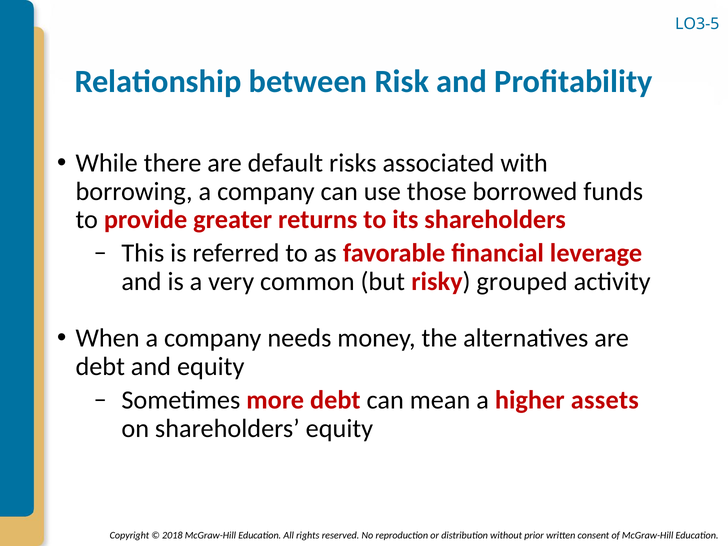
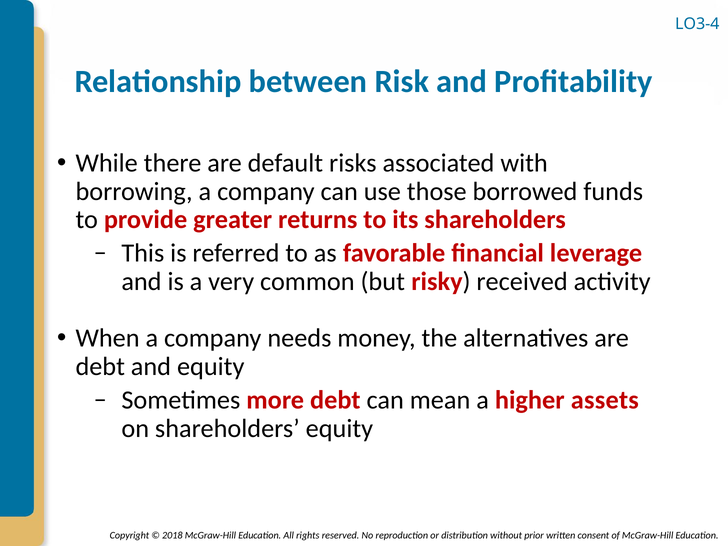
LO3-5: LO3-5 -> LO3-4
grouped: grouped -> received
